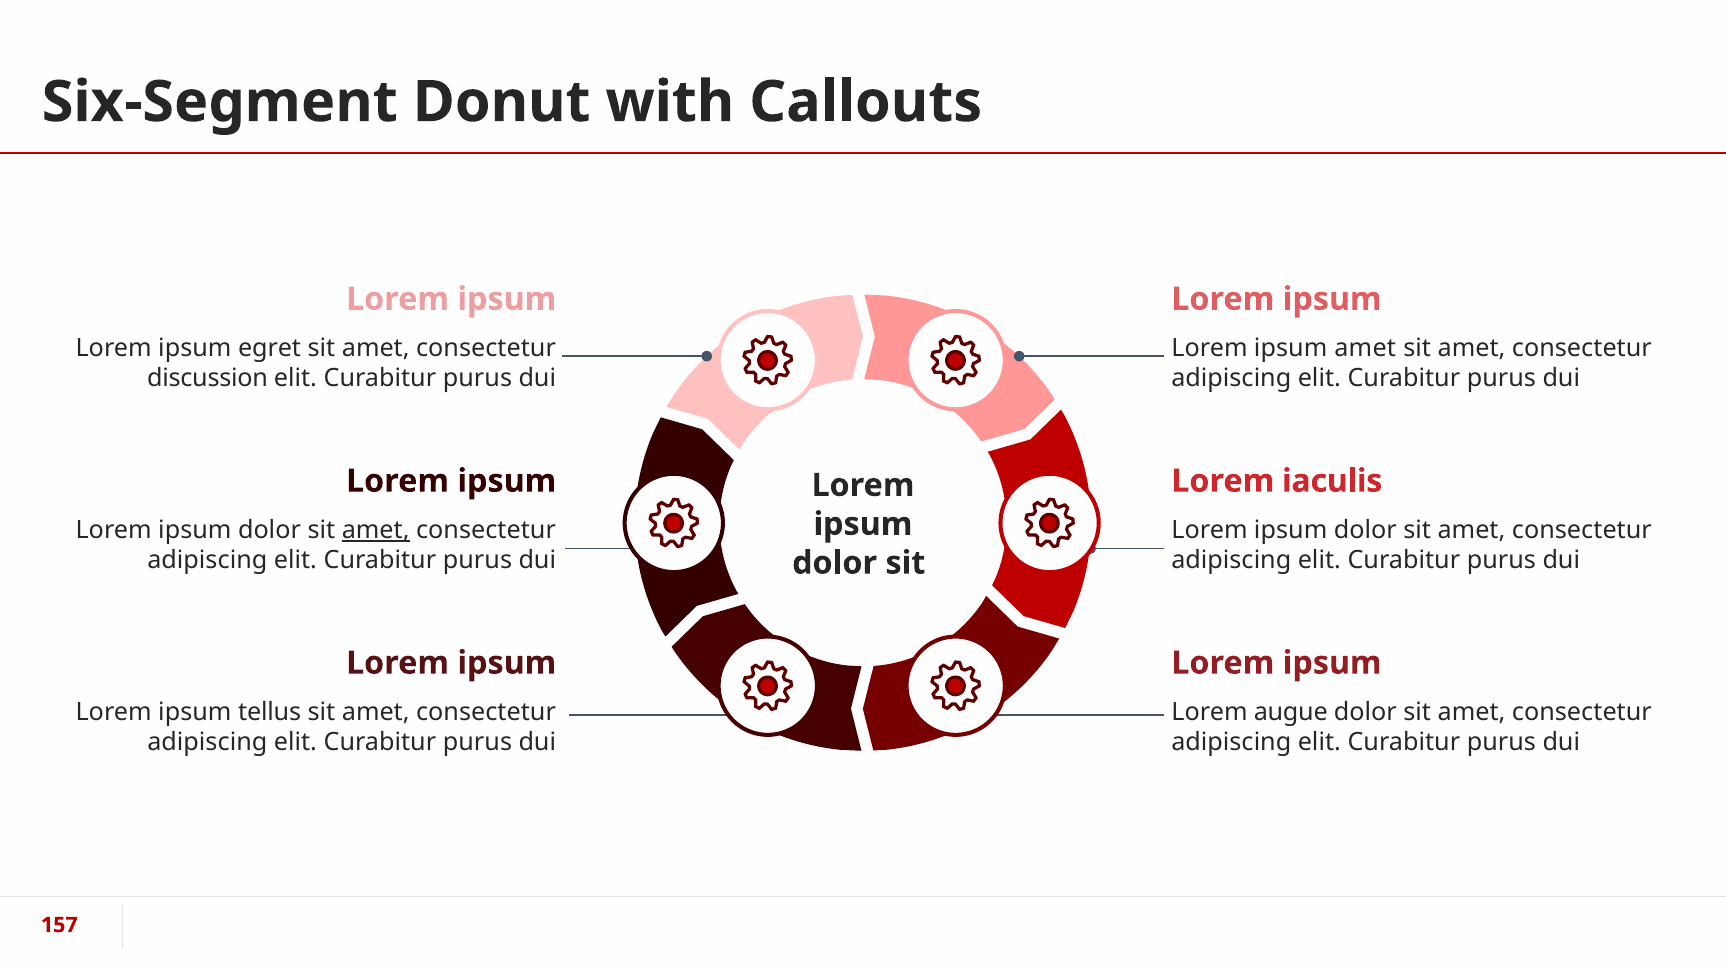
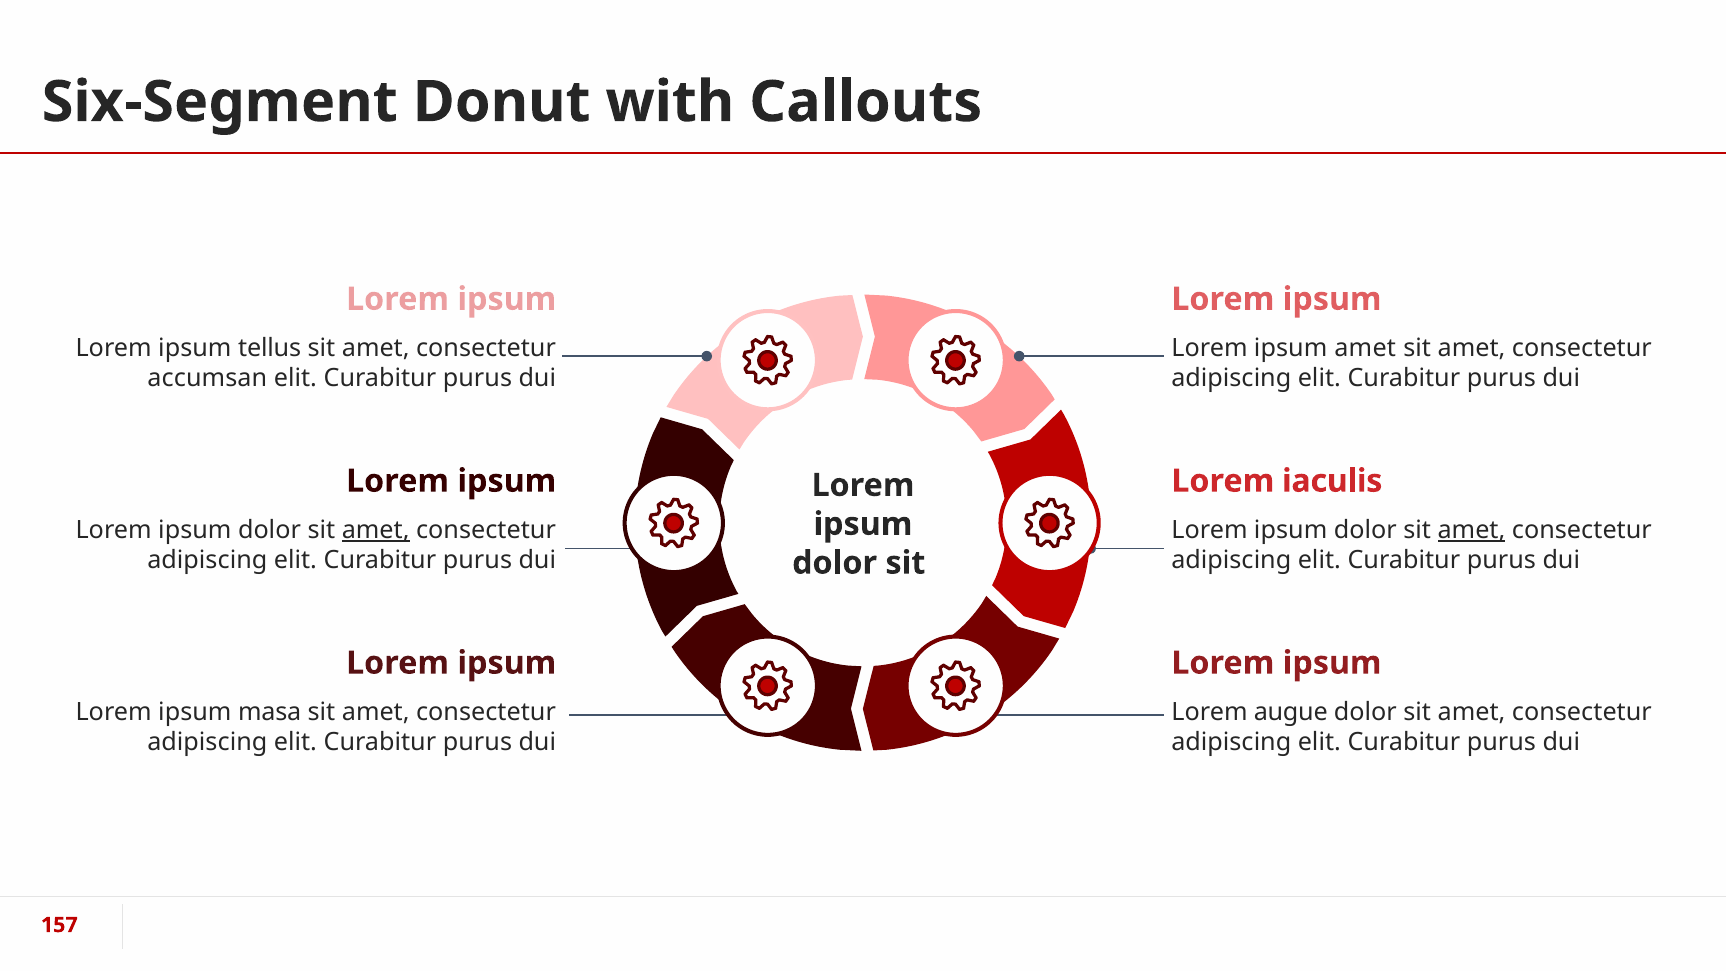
egret: egret -> tellus
discussion: discussion -> accumsan
amet at (1471, 530) underline: none -> present
tellus: tellus -> masa
